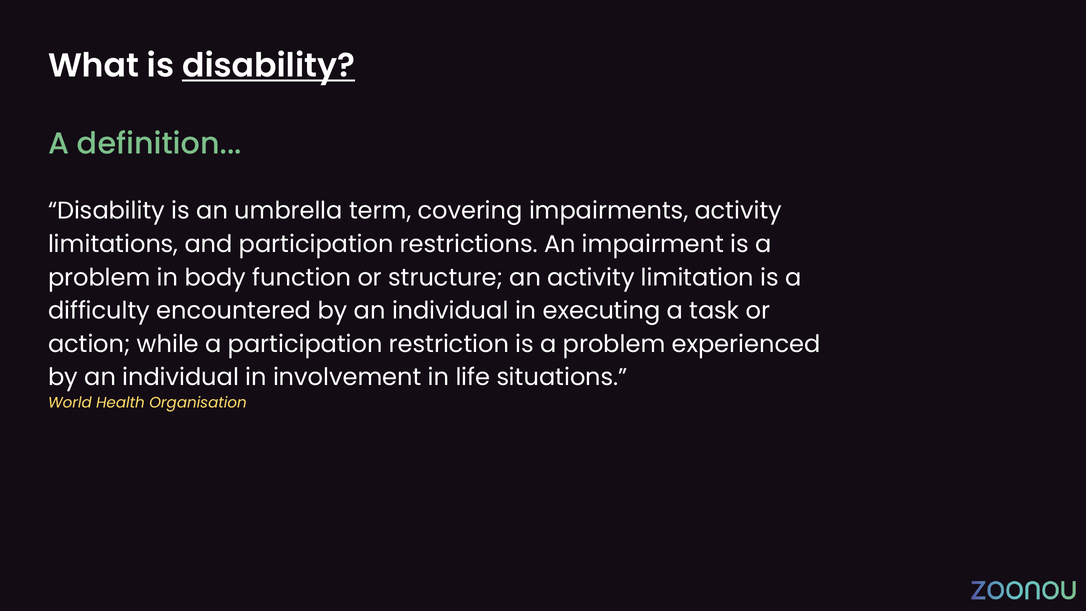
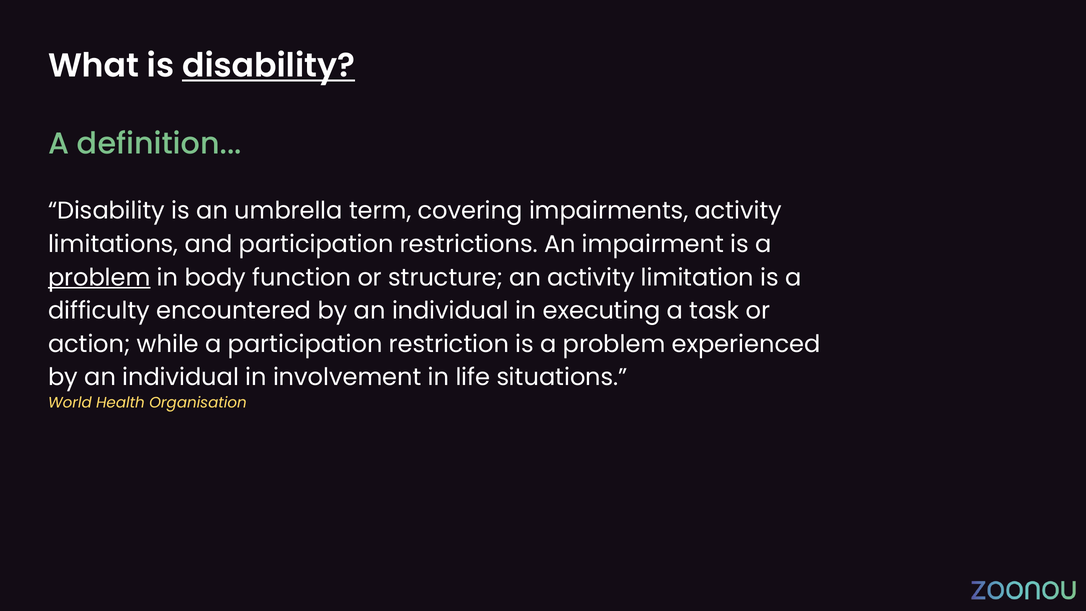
problem at (99, 278) underline: none -> present
